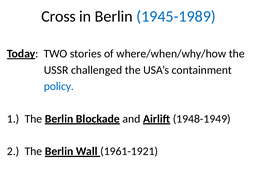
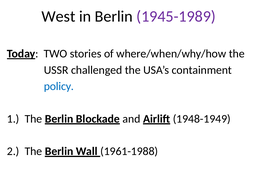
Cross: Cross -> West
1945-1989 colour: blue -> purple
1961-1921: 1961-1921 -> 1961-1988
